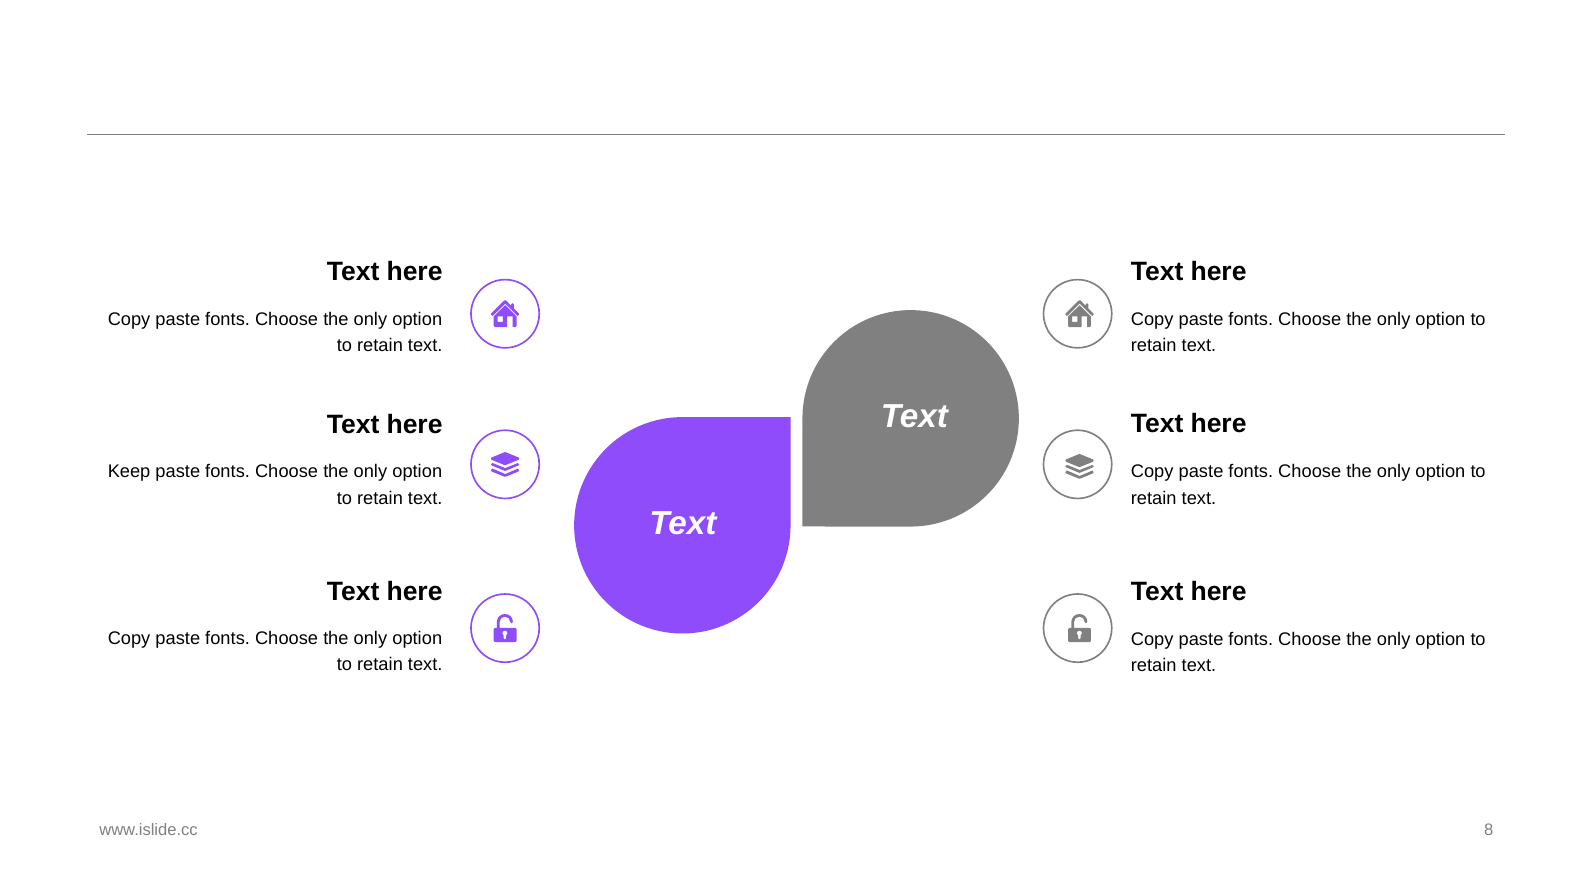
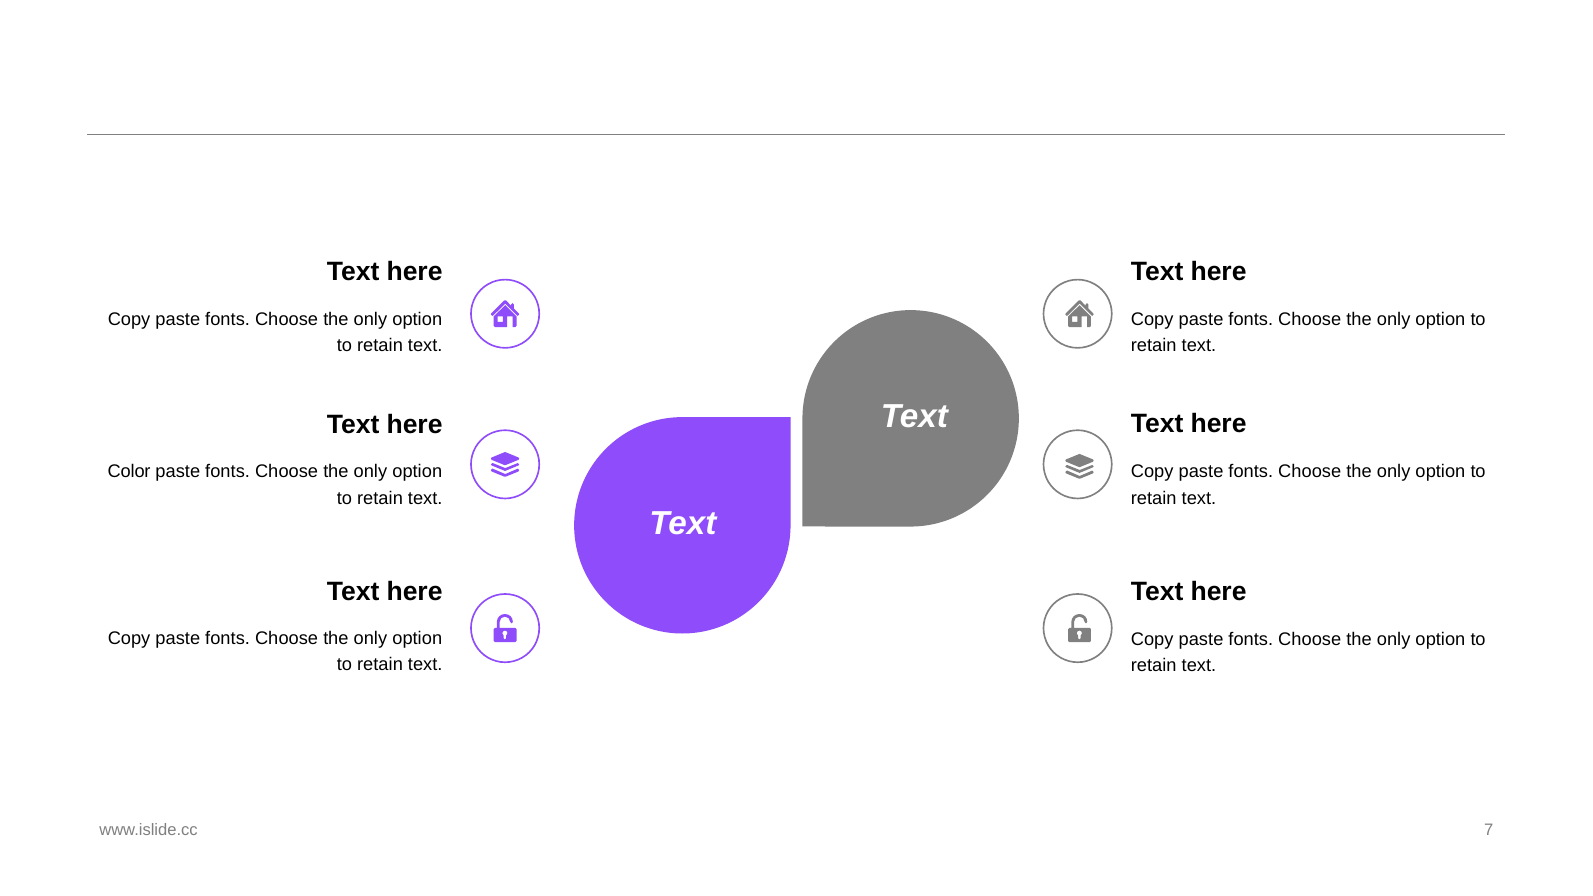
Keep: Keep -> Color
8: 8 -> 7
